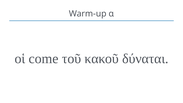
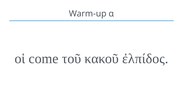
δύναται: δύναται -> ἐλπίδος
